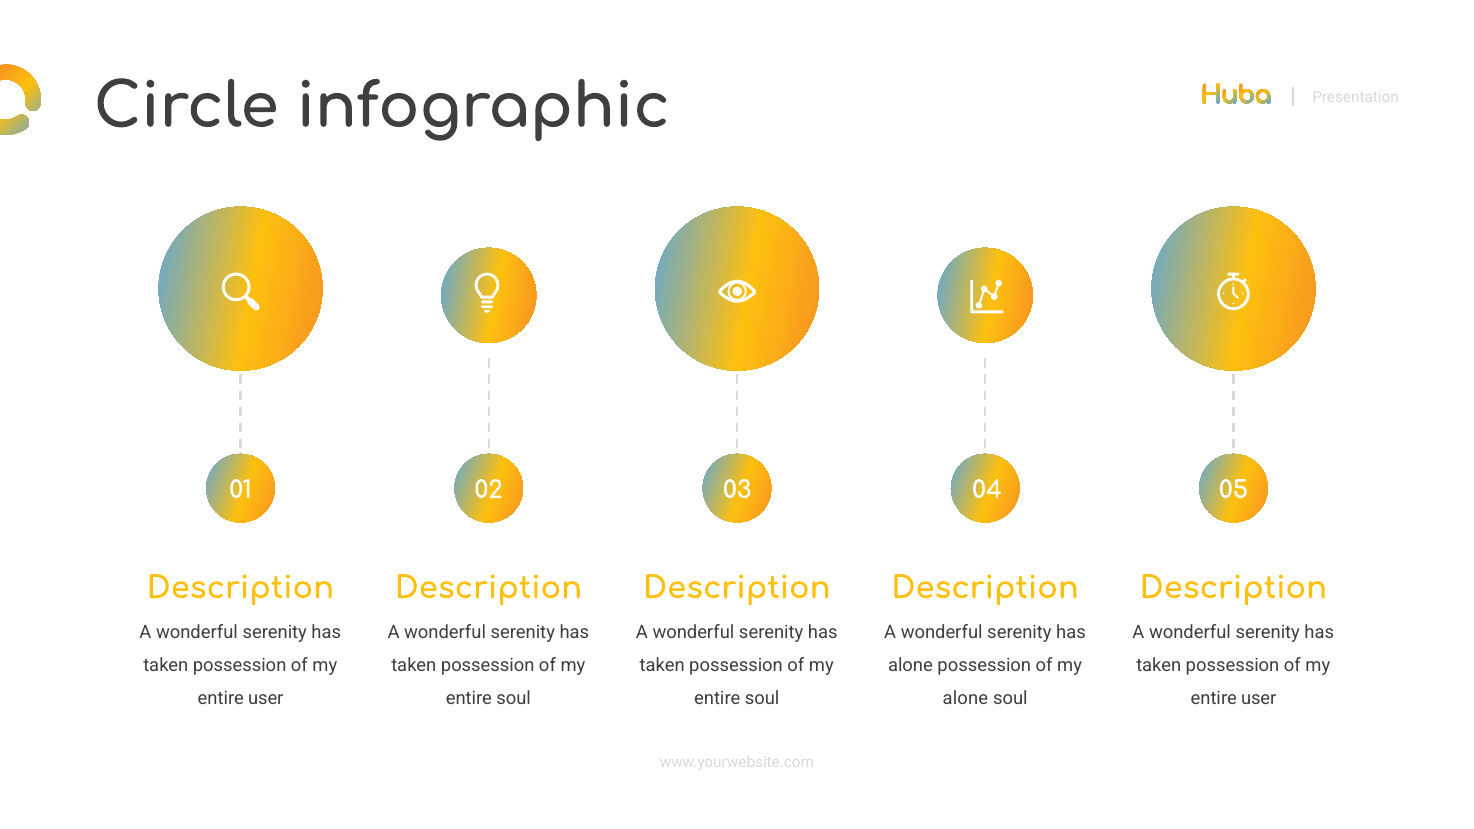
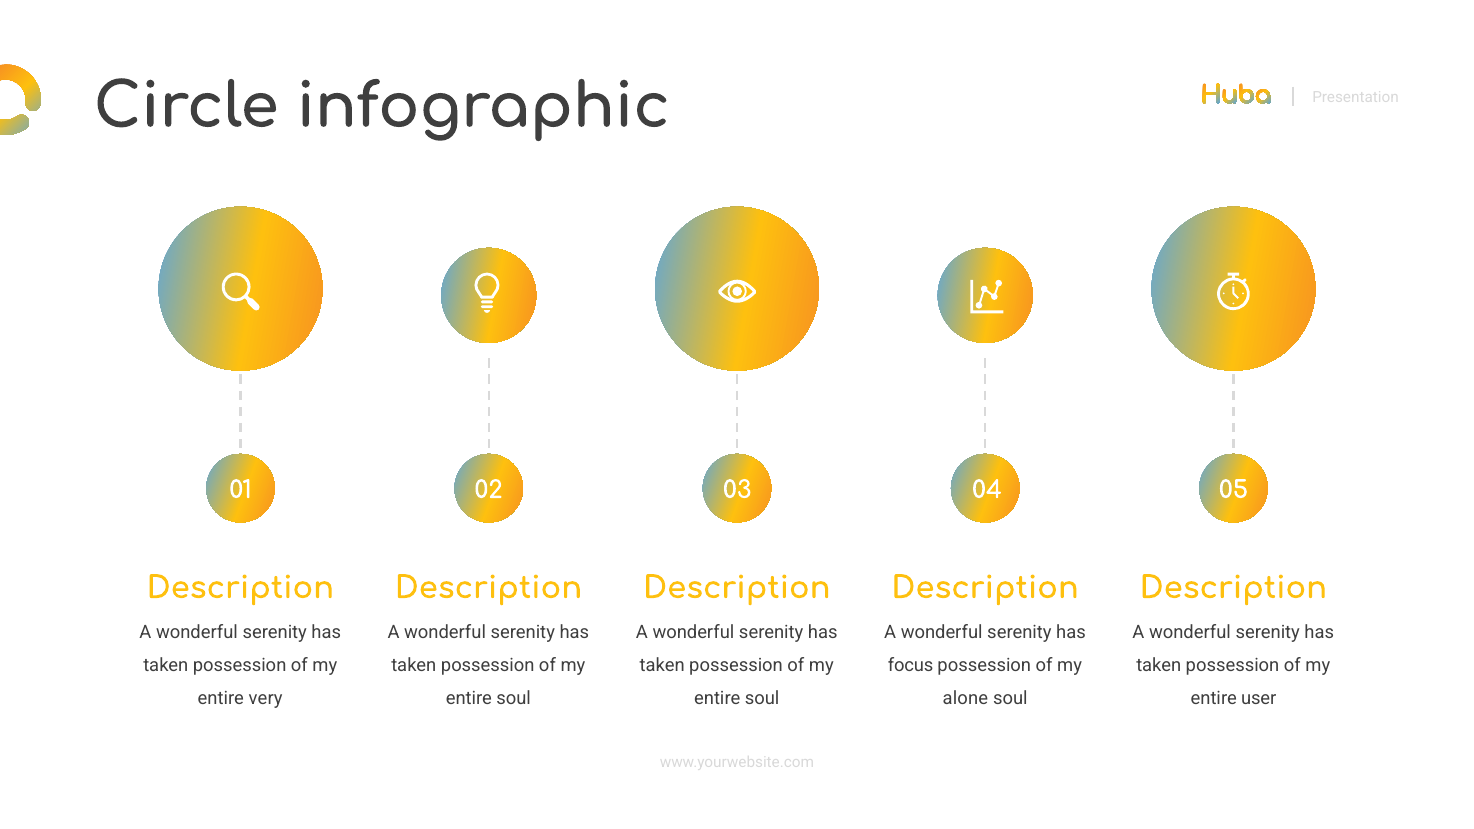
alone at (910, 665): alone -> focus
user at (266, 698): user -> very
